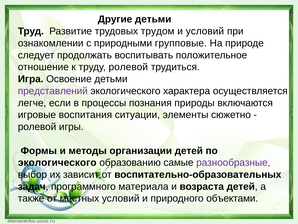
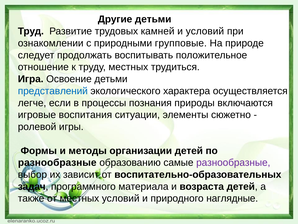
трудом: трудом -> камней
труду ролевой: ролевой -> местных
представлений colour: purple -> blue
экологического at (57, 162): экологического -> разнообразные
объектами: объектами -> наглядные
